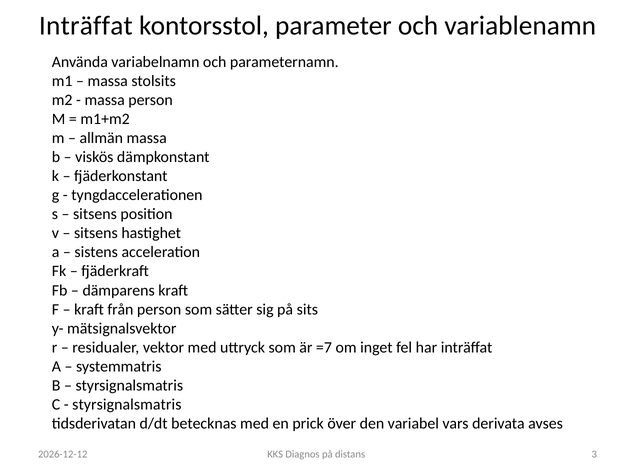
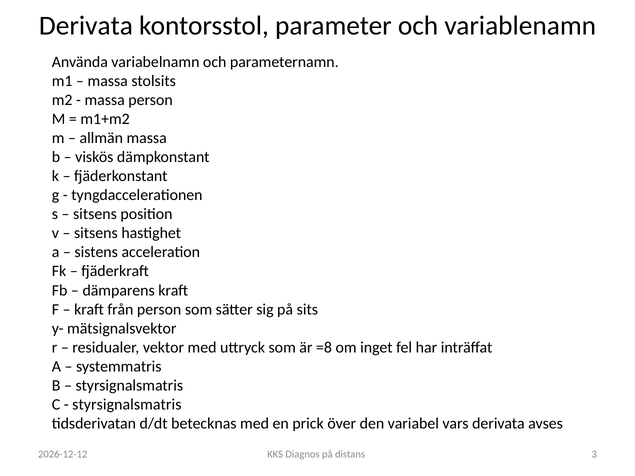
Inträffat at (86, 26): Inträffat -> Derivata
=7: =7 -> =8
